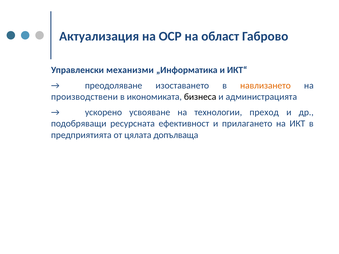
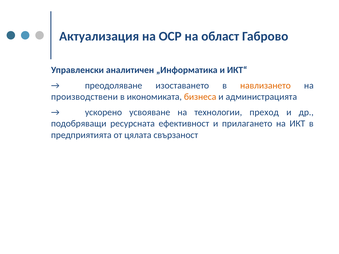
механизми: механизми -> аналитичен
бизнеса colour: black -> orange
допълваща: допълваща -> свързаност
